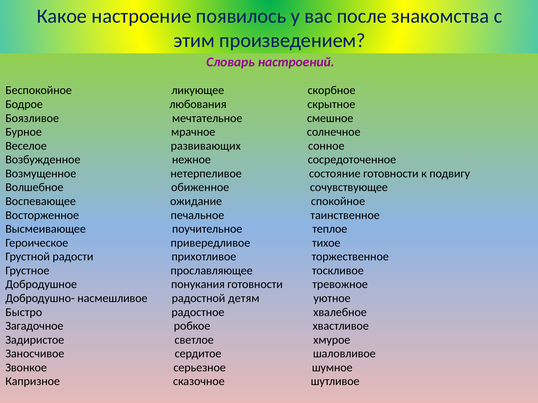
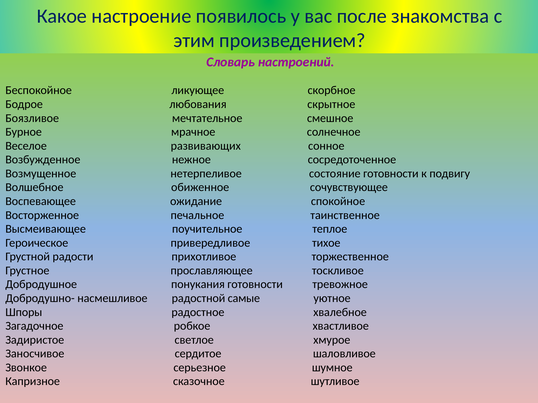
детям: детям -> самые
Быстро: Быстро -> Шпоры
